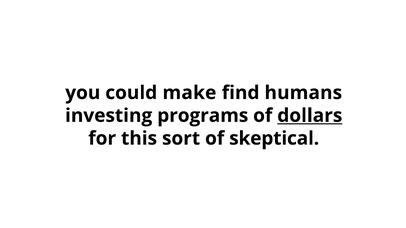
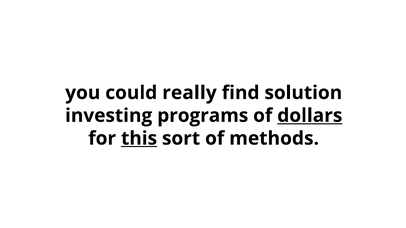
make: make -> really
humans: humans -> solution
this underline: none -> present
skeptical: skeptical -> methods
